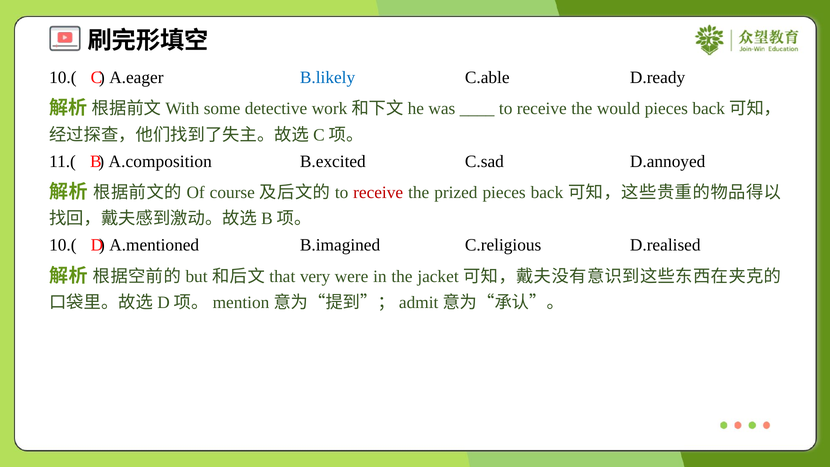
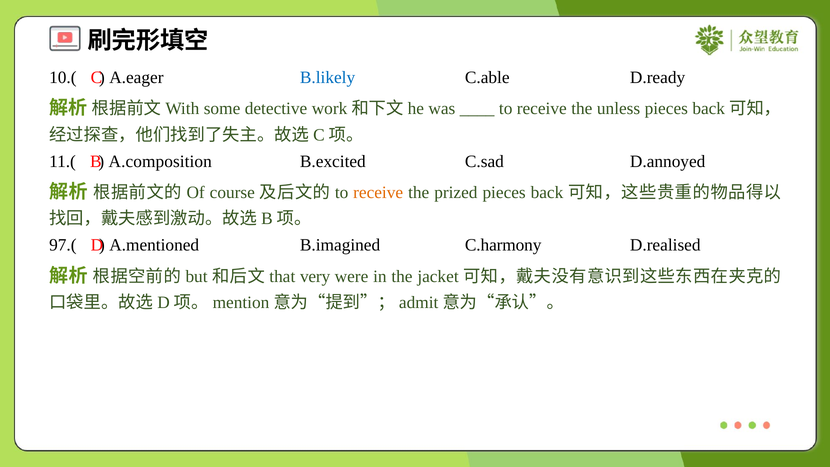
would: would -> unless
receive at (378, 192) colour: red -> orange
10.( at (63, 245): 10.( -> 97.(
C.religious: C.religious -> C.harmony
